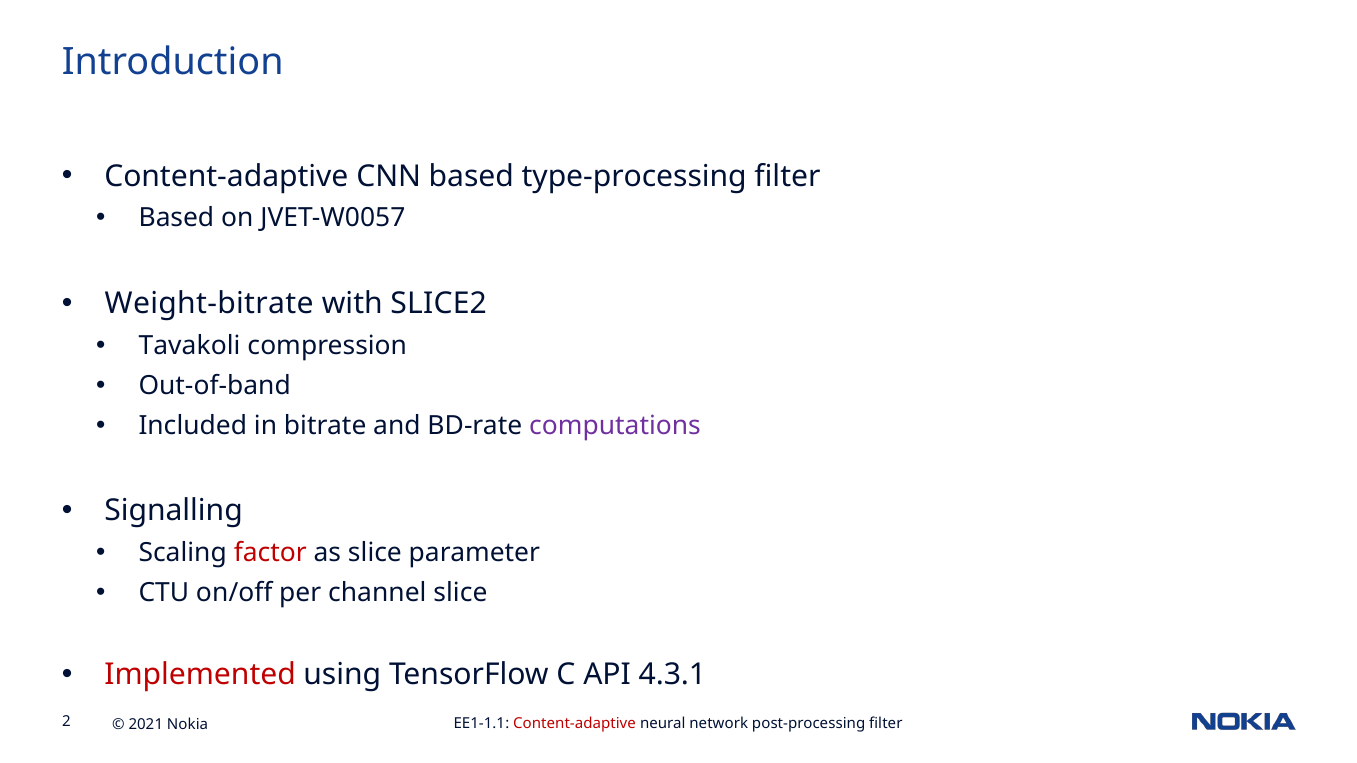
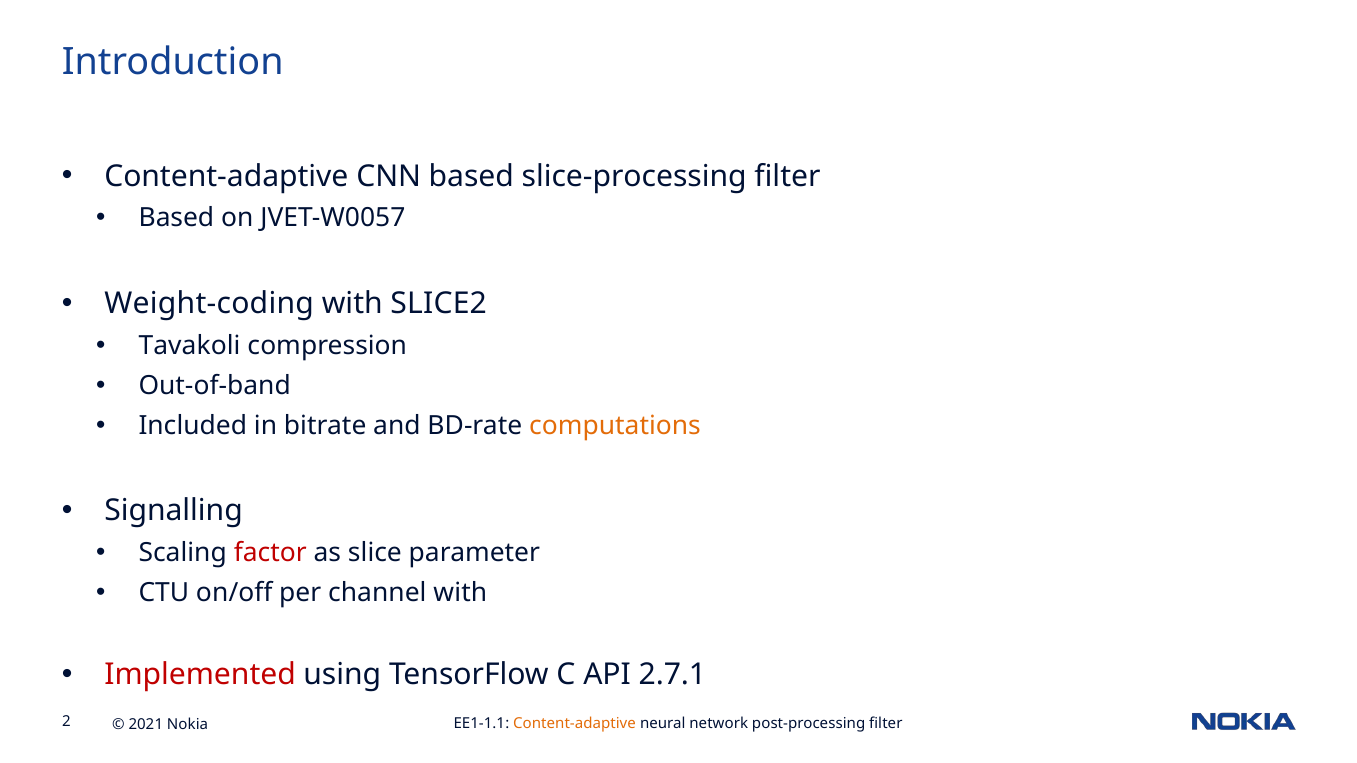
type-processing: type-processing -> slice-processing
Weight-bitrate: Weight-bitrate -> Weight-coding
computations colour: purple -> orange
channel slice: slice -> with
4.3.1: 4.3.1 -> 2.7.1
Content-adaptive at (575, 724) colour: red -> orange
